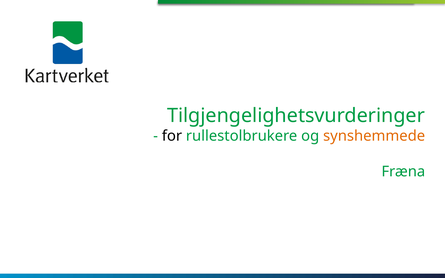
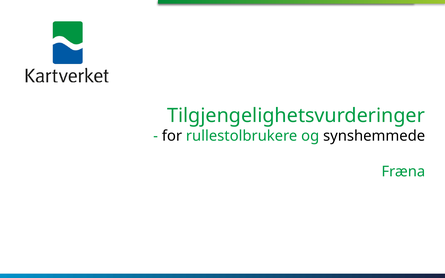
synshemmede colour: orange -> black
